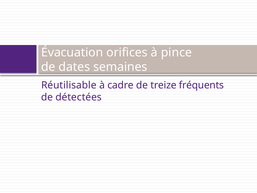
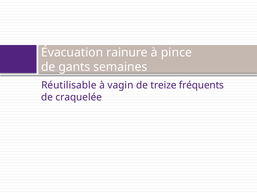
orifices: orifices -> rainure
dates: dates -> gants
cadre: cadre -> vagin
détectées: détectées -> craquelée
